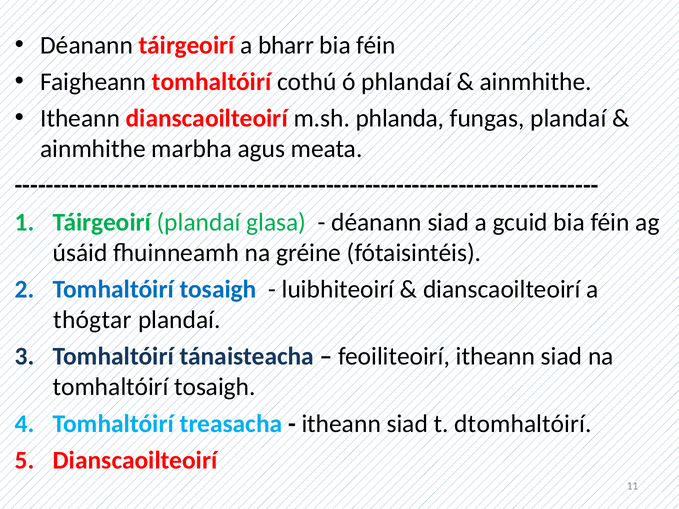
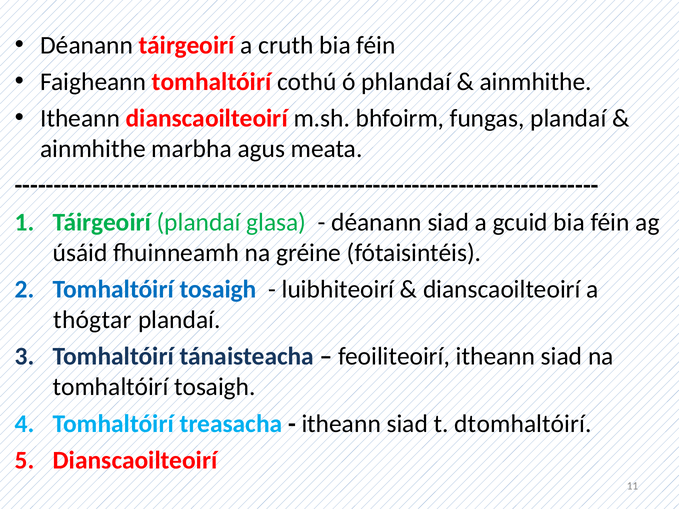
bharr: bharr -> cruth
phlanda: phlanda -> bhfoirm
